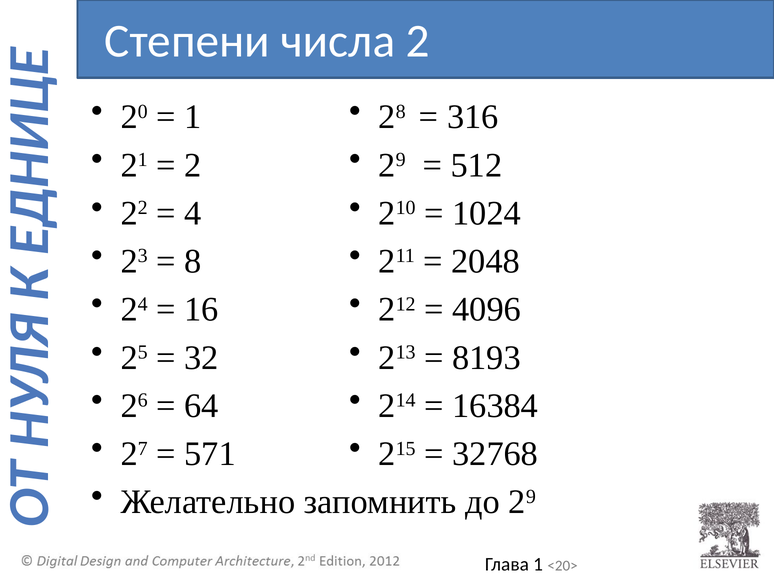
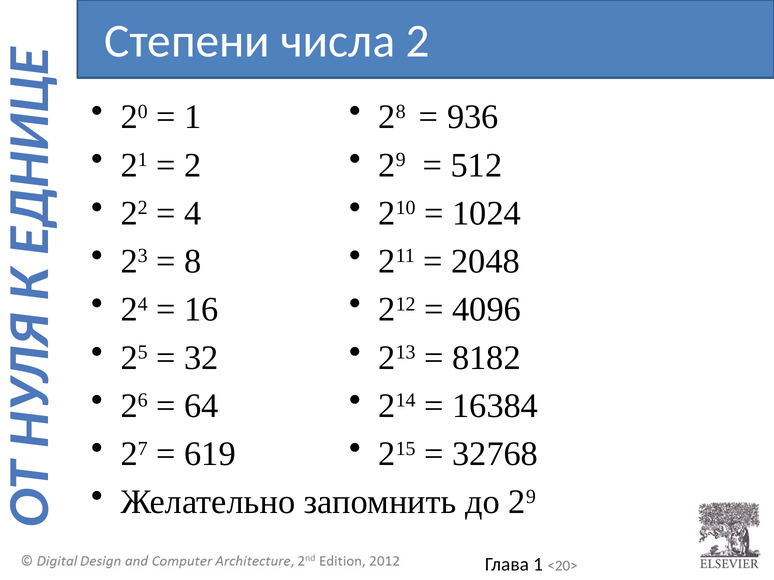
316: 316 -> 936
8193: 8193 -> 8182
571: 571 -> 619
